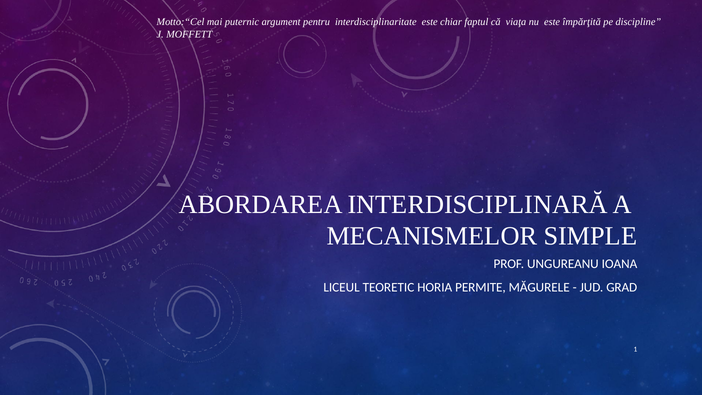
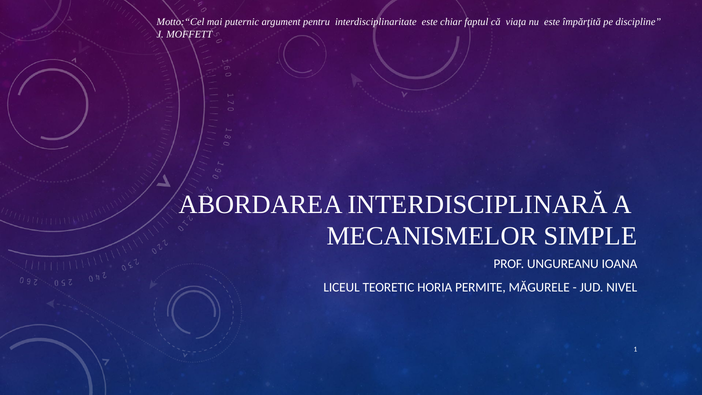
GRAD: GRAD -> NIVEL
